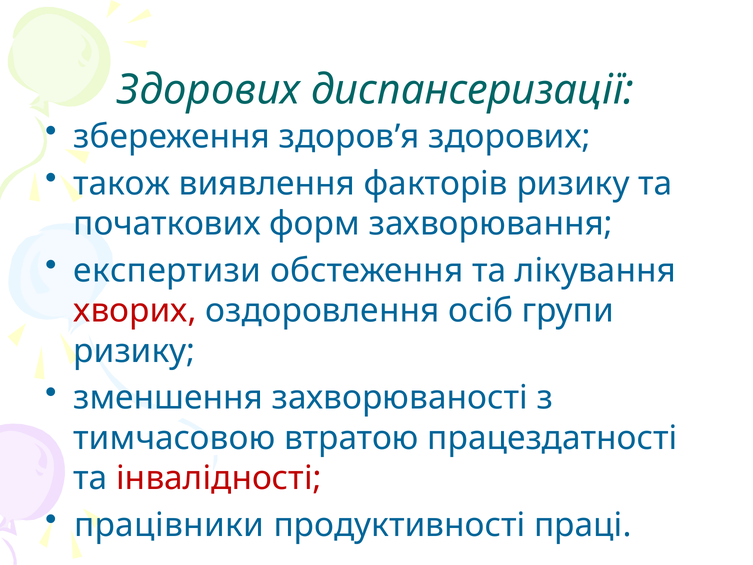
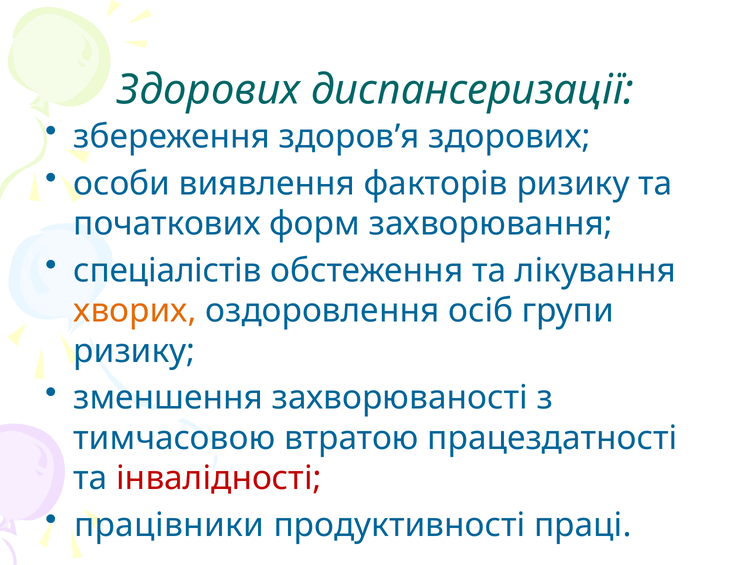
також: також -> особи
експертизи: експертизи -> спеціалістів
хворих colour: red -> orange
